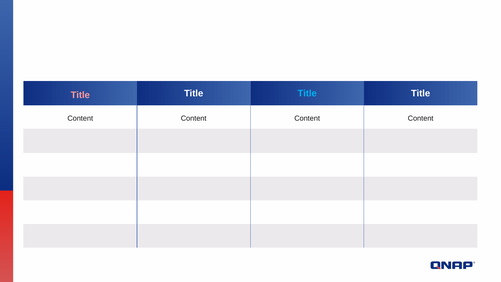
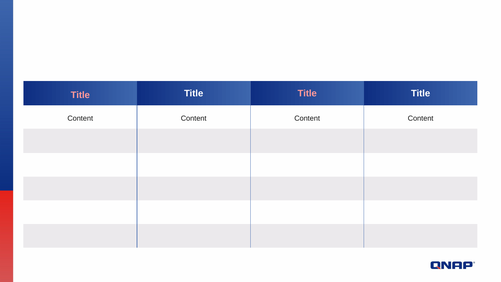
Title at (307, 93) colour: light blue -> pink
